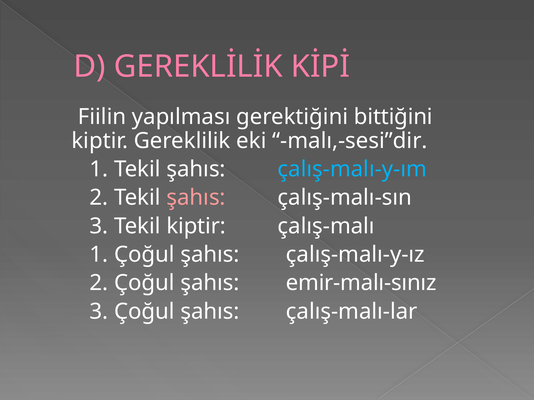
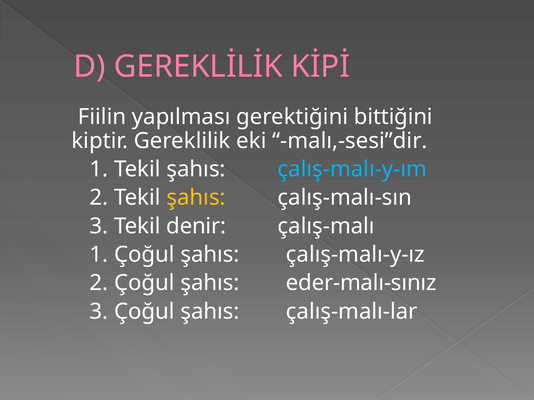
şahıs at (196, 198) colour: pink -> yellow
Tekil kiptir: kiptir -> denir
emir-malı-sınız: emir-malı-sınız -> eder-malı-sınız
